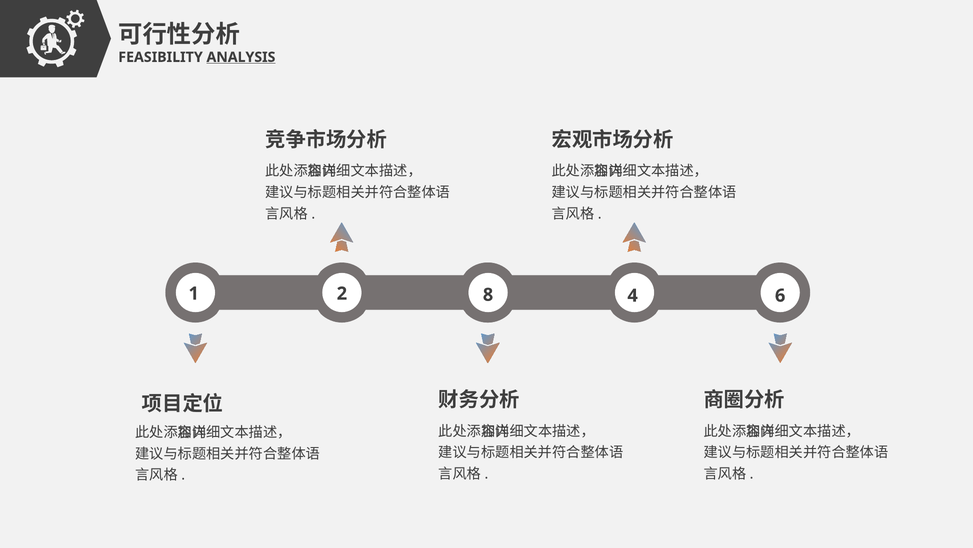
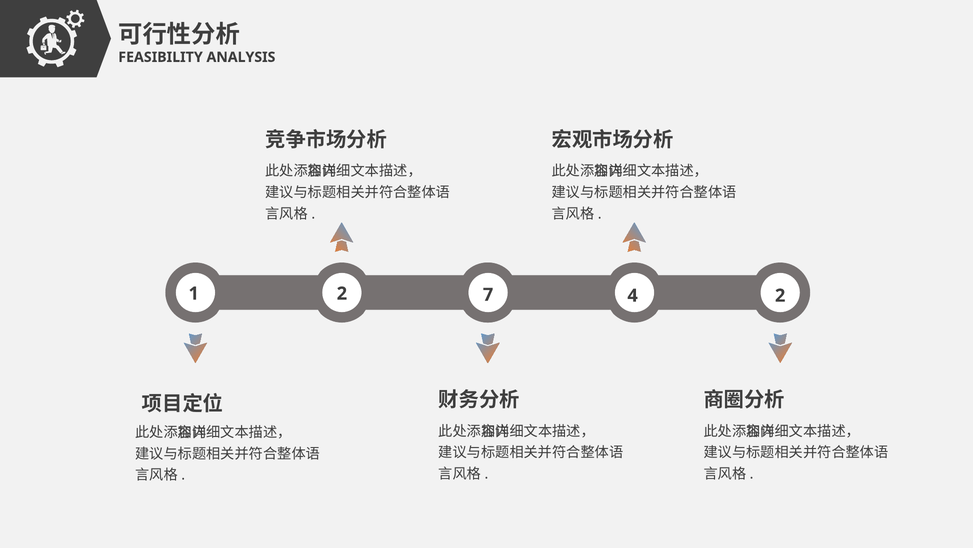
ANALYSIS underline: present -> none
8: 8 -> 7
4 6: 6 -> 2
